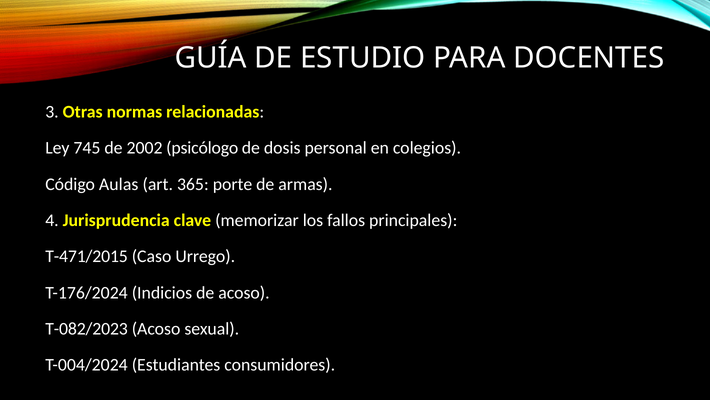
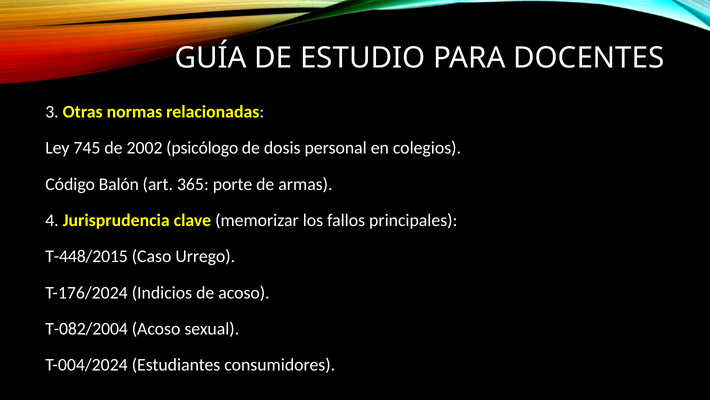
Aulas: Aulas -> Balón
T-471/2015: T-471/2015 -> T-448/2015
T-082/2023: T-082/2023 -> T-082/2004
